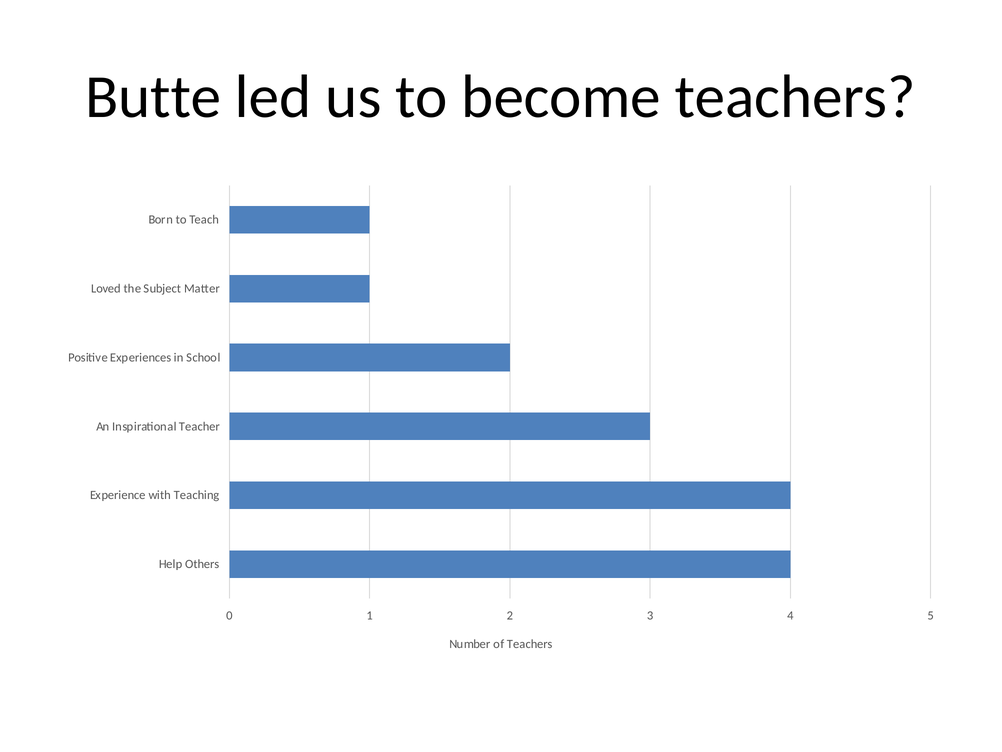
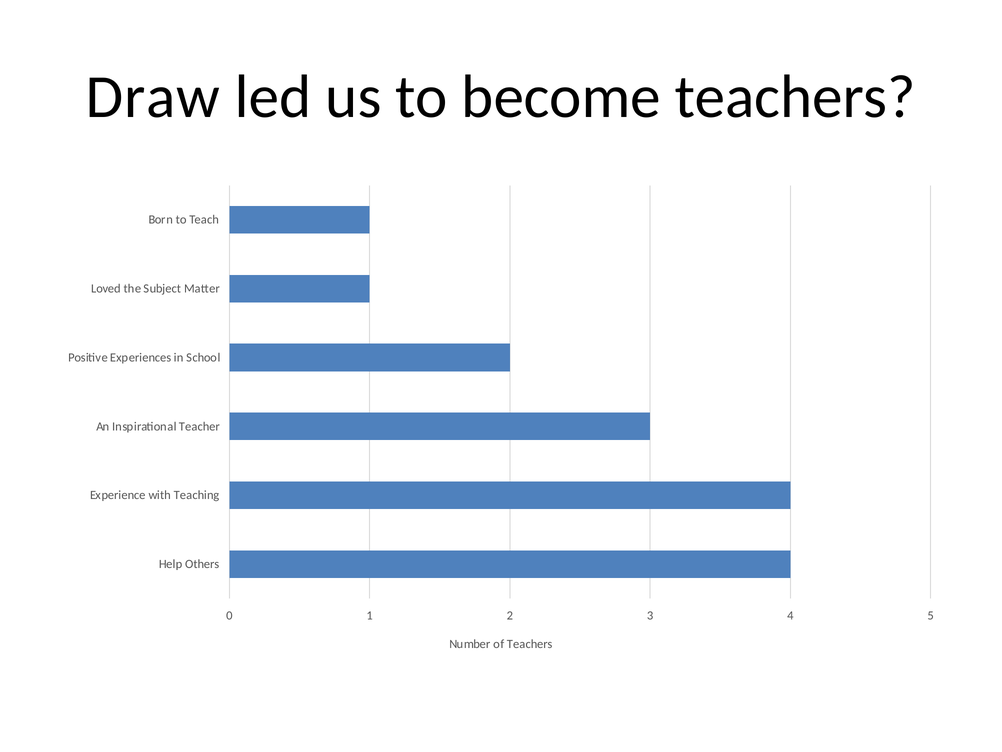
Butte: Butte -> Draw
